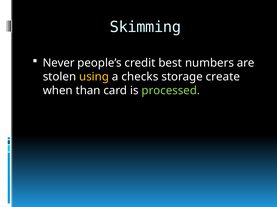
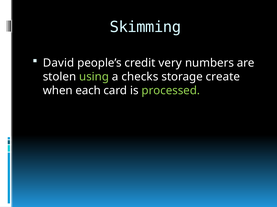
Never: Never -> David
best: best -> very
using colour: yellow -> light green
than: than -> each
